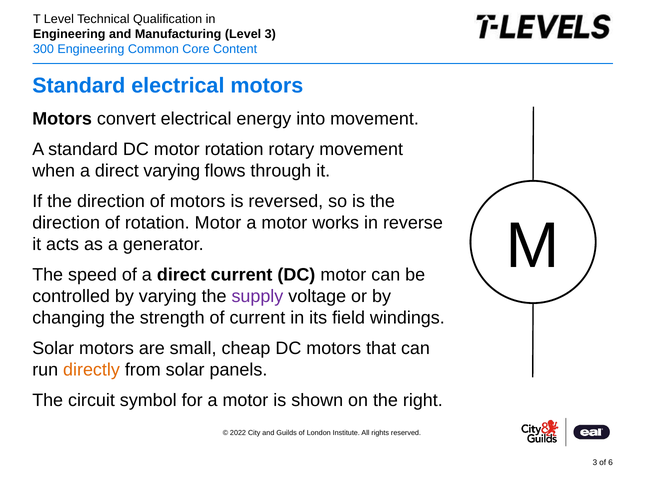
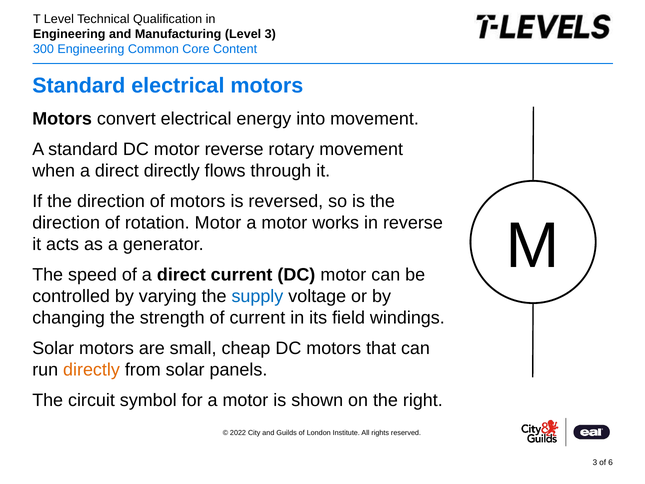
motor rotation: rotation -> reverse
direct varying: varying -> directly
supply colour: purple -> blue
